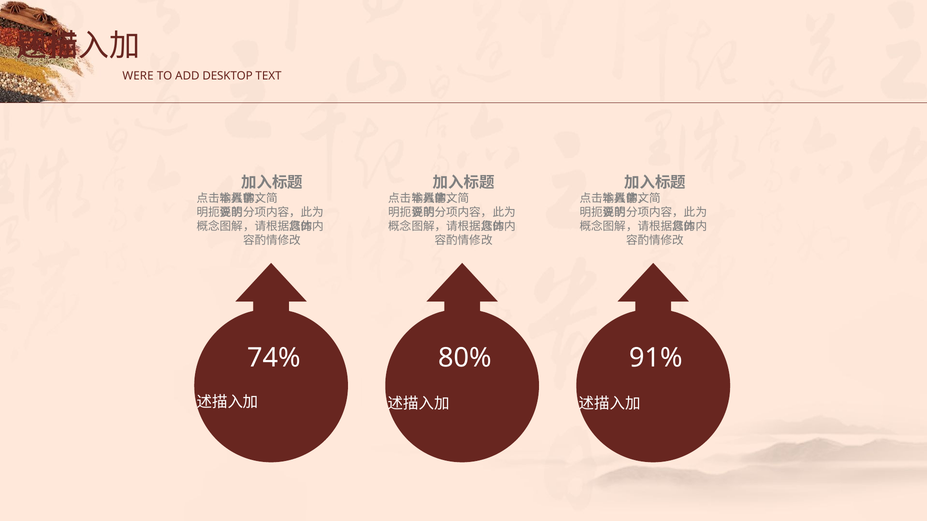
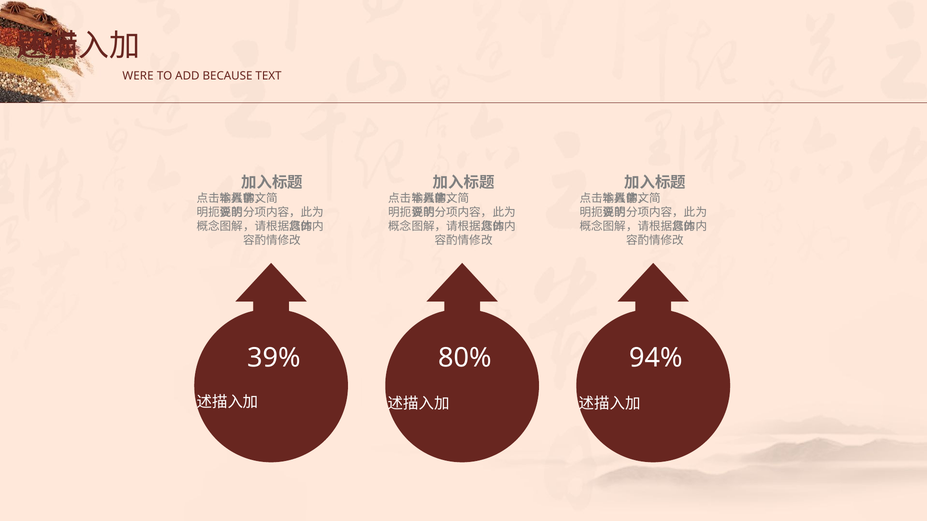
DESKTOP: DESKTOP -> BECAUSE
74%: 74% -> 39%
91%: 91% -> 94%
